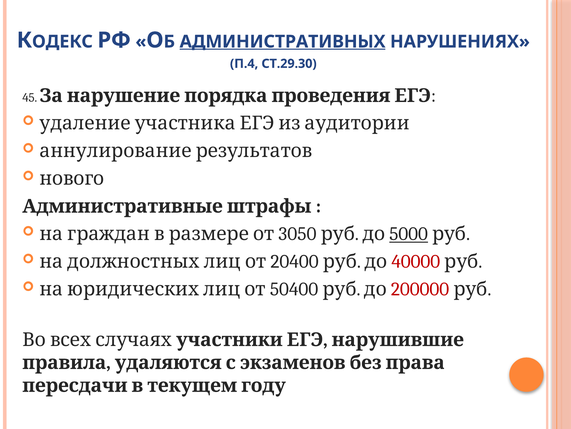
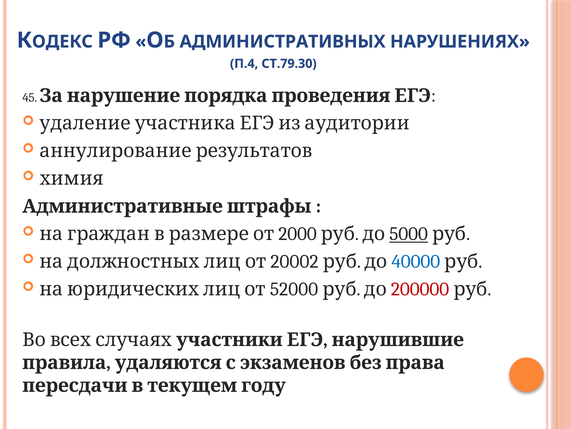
АДМИНИСТРАТИВНЫХ underline: present -> none
СТ.29.30: СТ.29.30 -> СТ.79.30
нового: нового -> химия
3050: 3050 -> 2000
20400: 20400 -> 20002
40000 colour: red -> blue
50400: 50400 -> 52000
